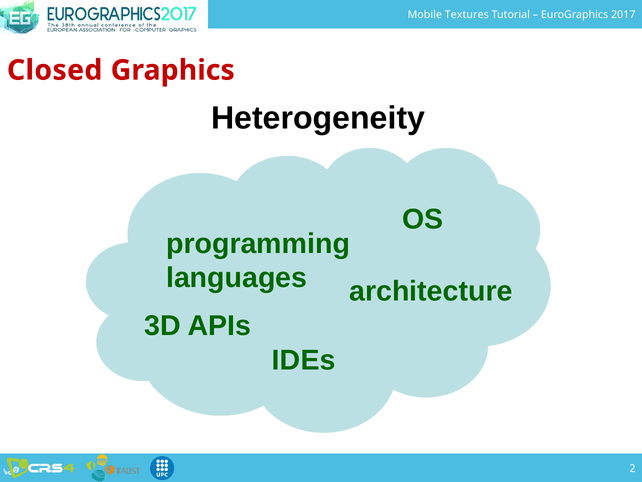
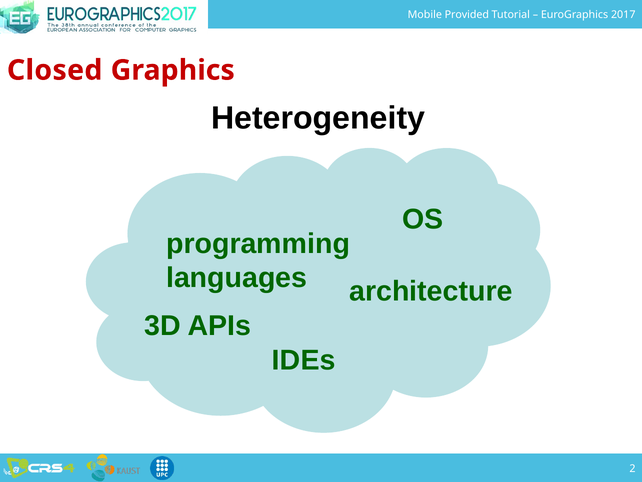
Textures: Textures -> Provided
